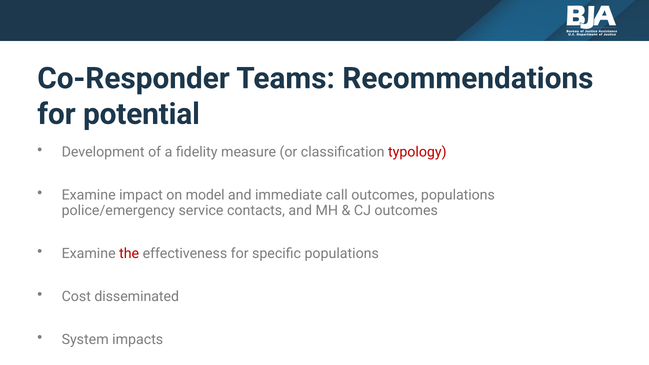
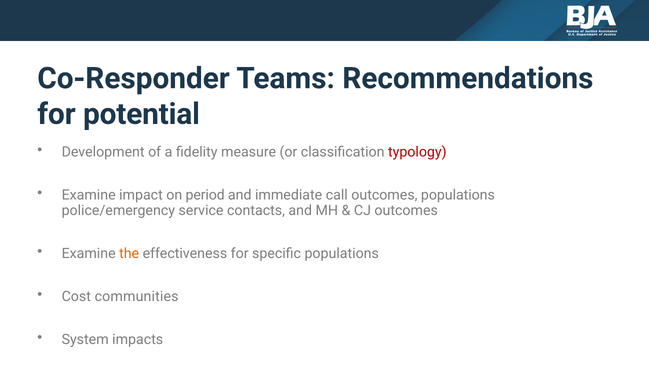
model: model -> period
the colour: red -> orange
disseminated: disseminated -> communities
